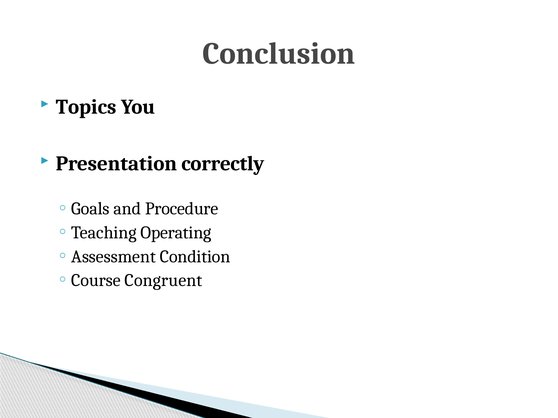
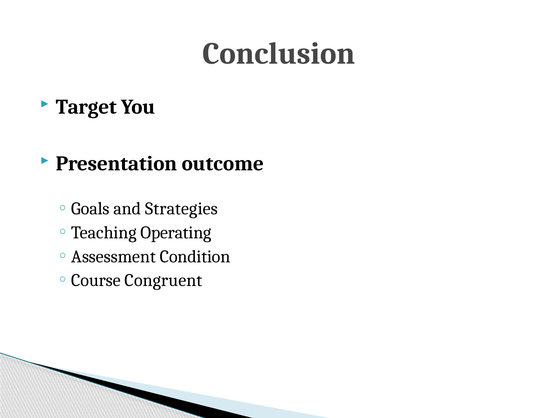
Topics: Topics -> Target
correctly: correctly -> outcome
Procedure: Procedure -> Strategies
